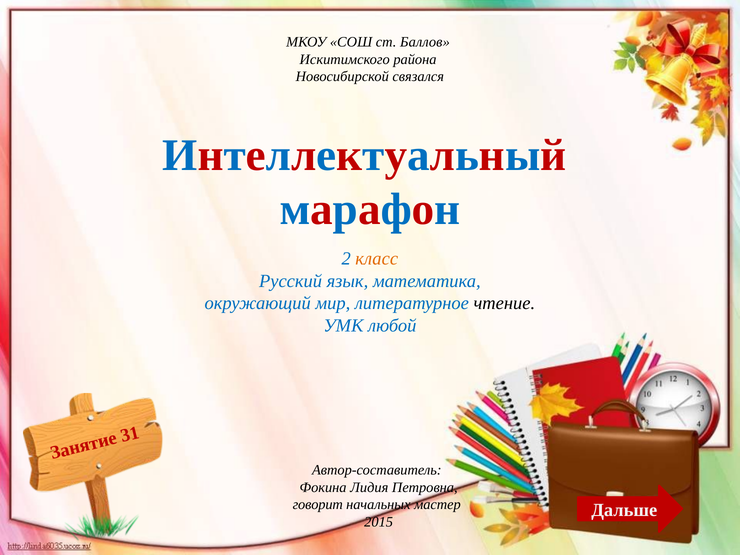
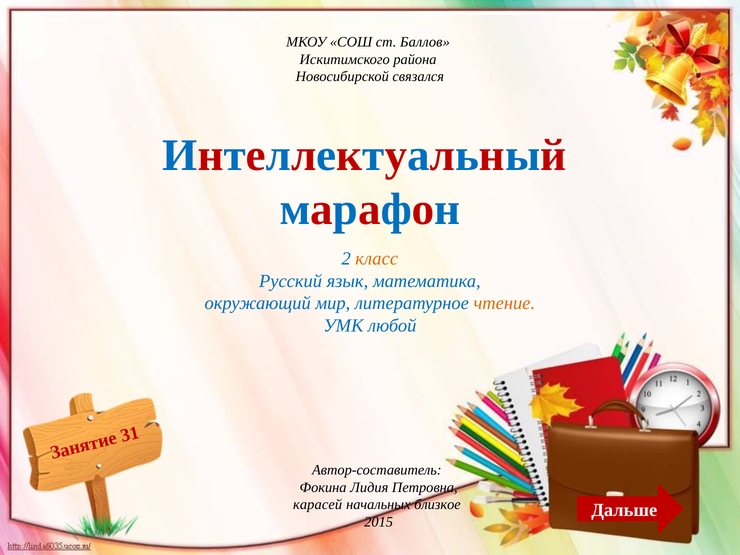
чтение colour: black -> orange
говорит: говорит -> карасей
мастер: мастер -> близкое
